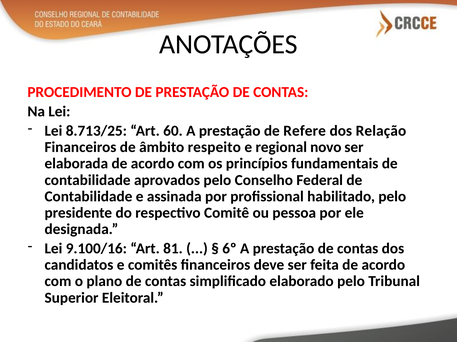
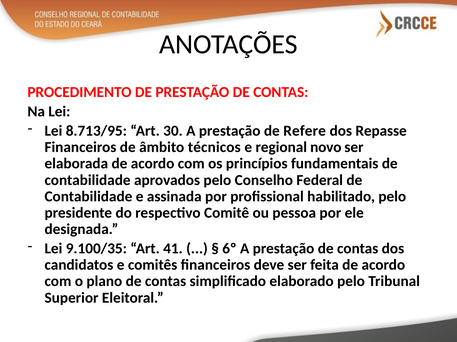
8.713/25: 8.713/25 -> 8.713/95
60: 60 -> 30
Relação: Relação -> Repasse
respeito: respeito -> técnicos
9.100/16: 9.100/16 -> 9.100/35
81: 81 -> 41
